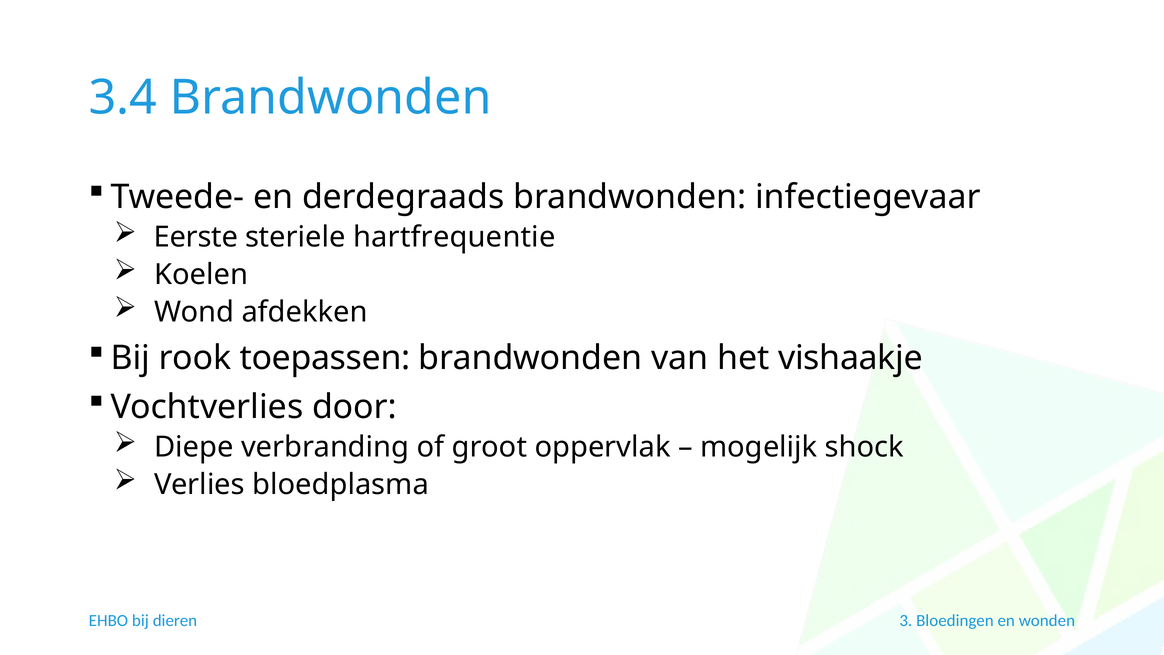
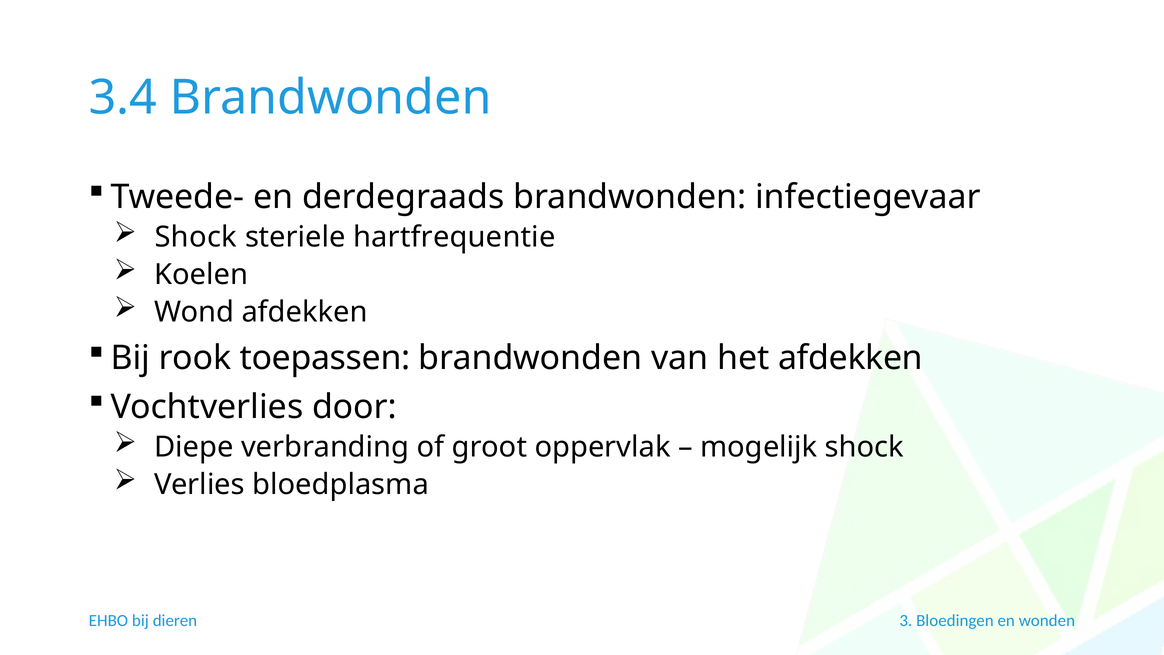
Eerste at (196, 237): Eerste -> Shock
het vishaakje: vishaakje -> afdekken
